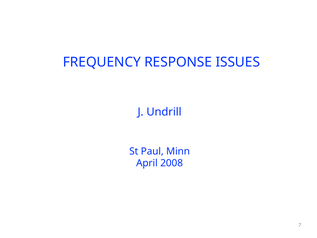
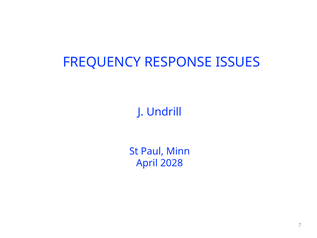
2008: 2008 -> 2028
